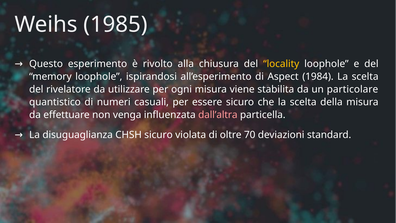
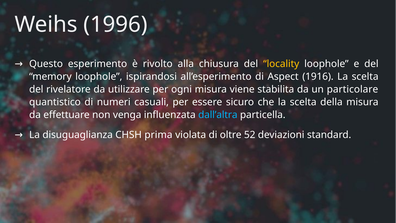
1985: 1985 -> 1996
1984: 1984 -> 1916
dall’altra colour: pink -> light blue
CHSH sicuro: sicuro -> prima
70: 70 -> 52
